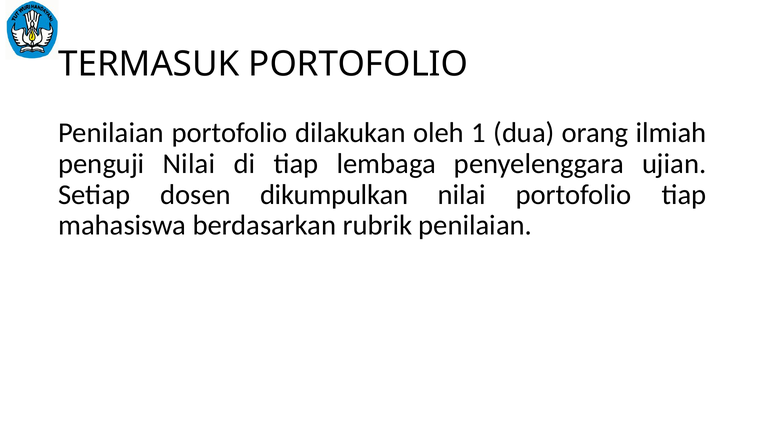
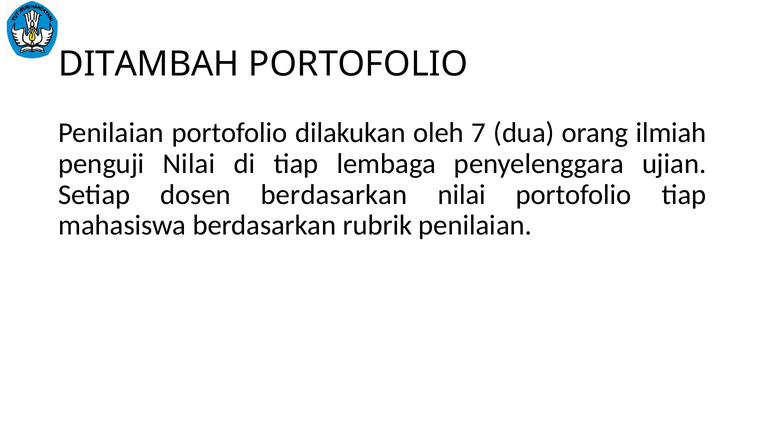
TERMASUK: TERMASUK -> DITAMBAH
1: 1 -> 7
dosen dikumpulkan: dikumpulkan -> berdasarkan
